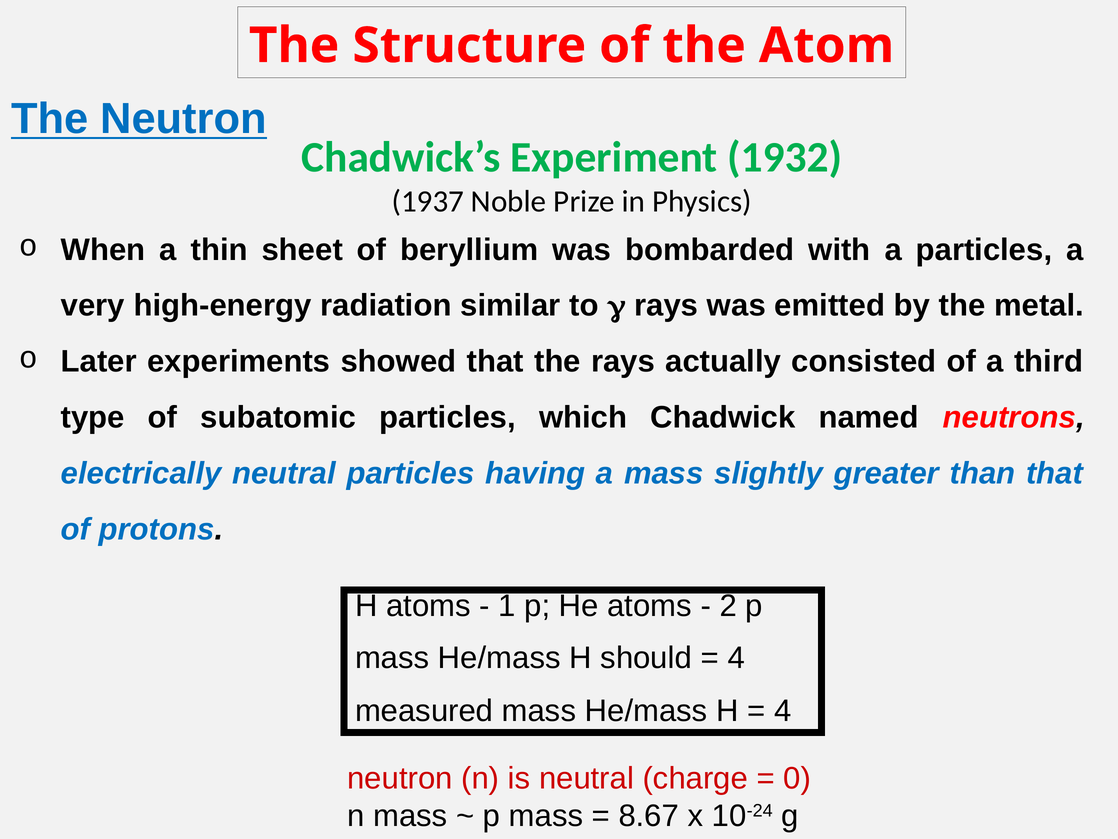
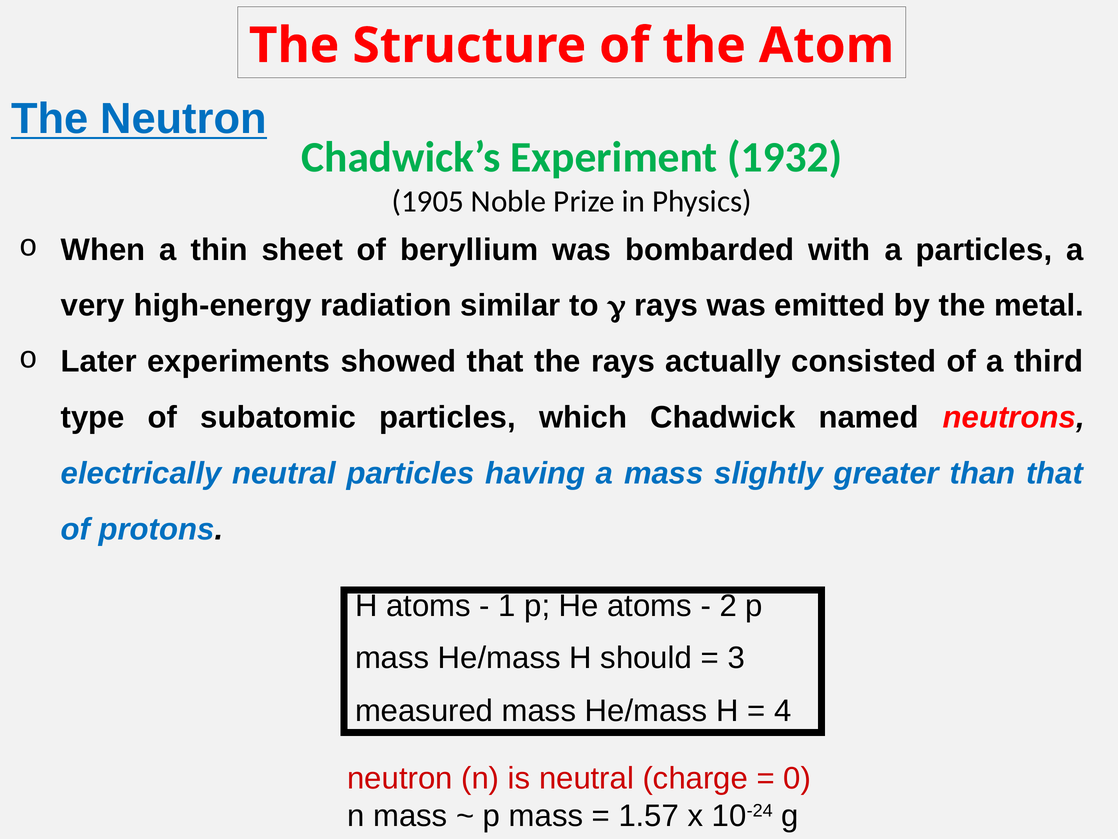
1937: 1937 -> 1905
4 at (736, 658): 4 -> 3
8.67: 8.67 -> 1.57
